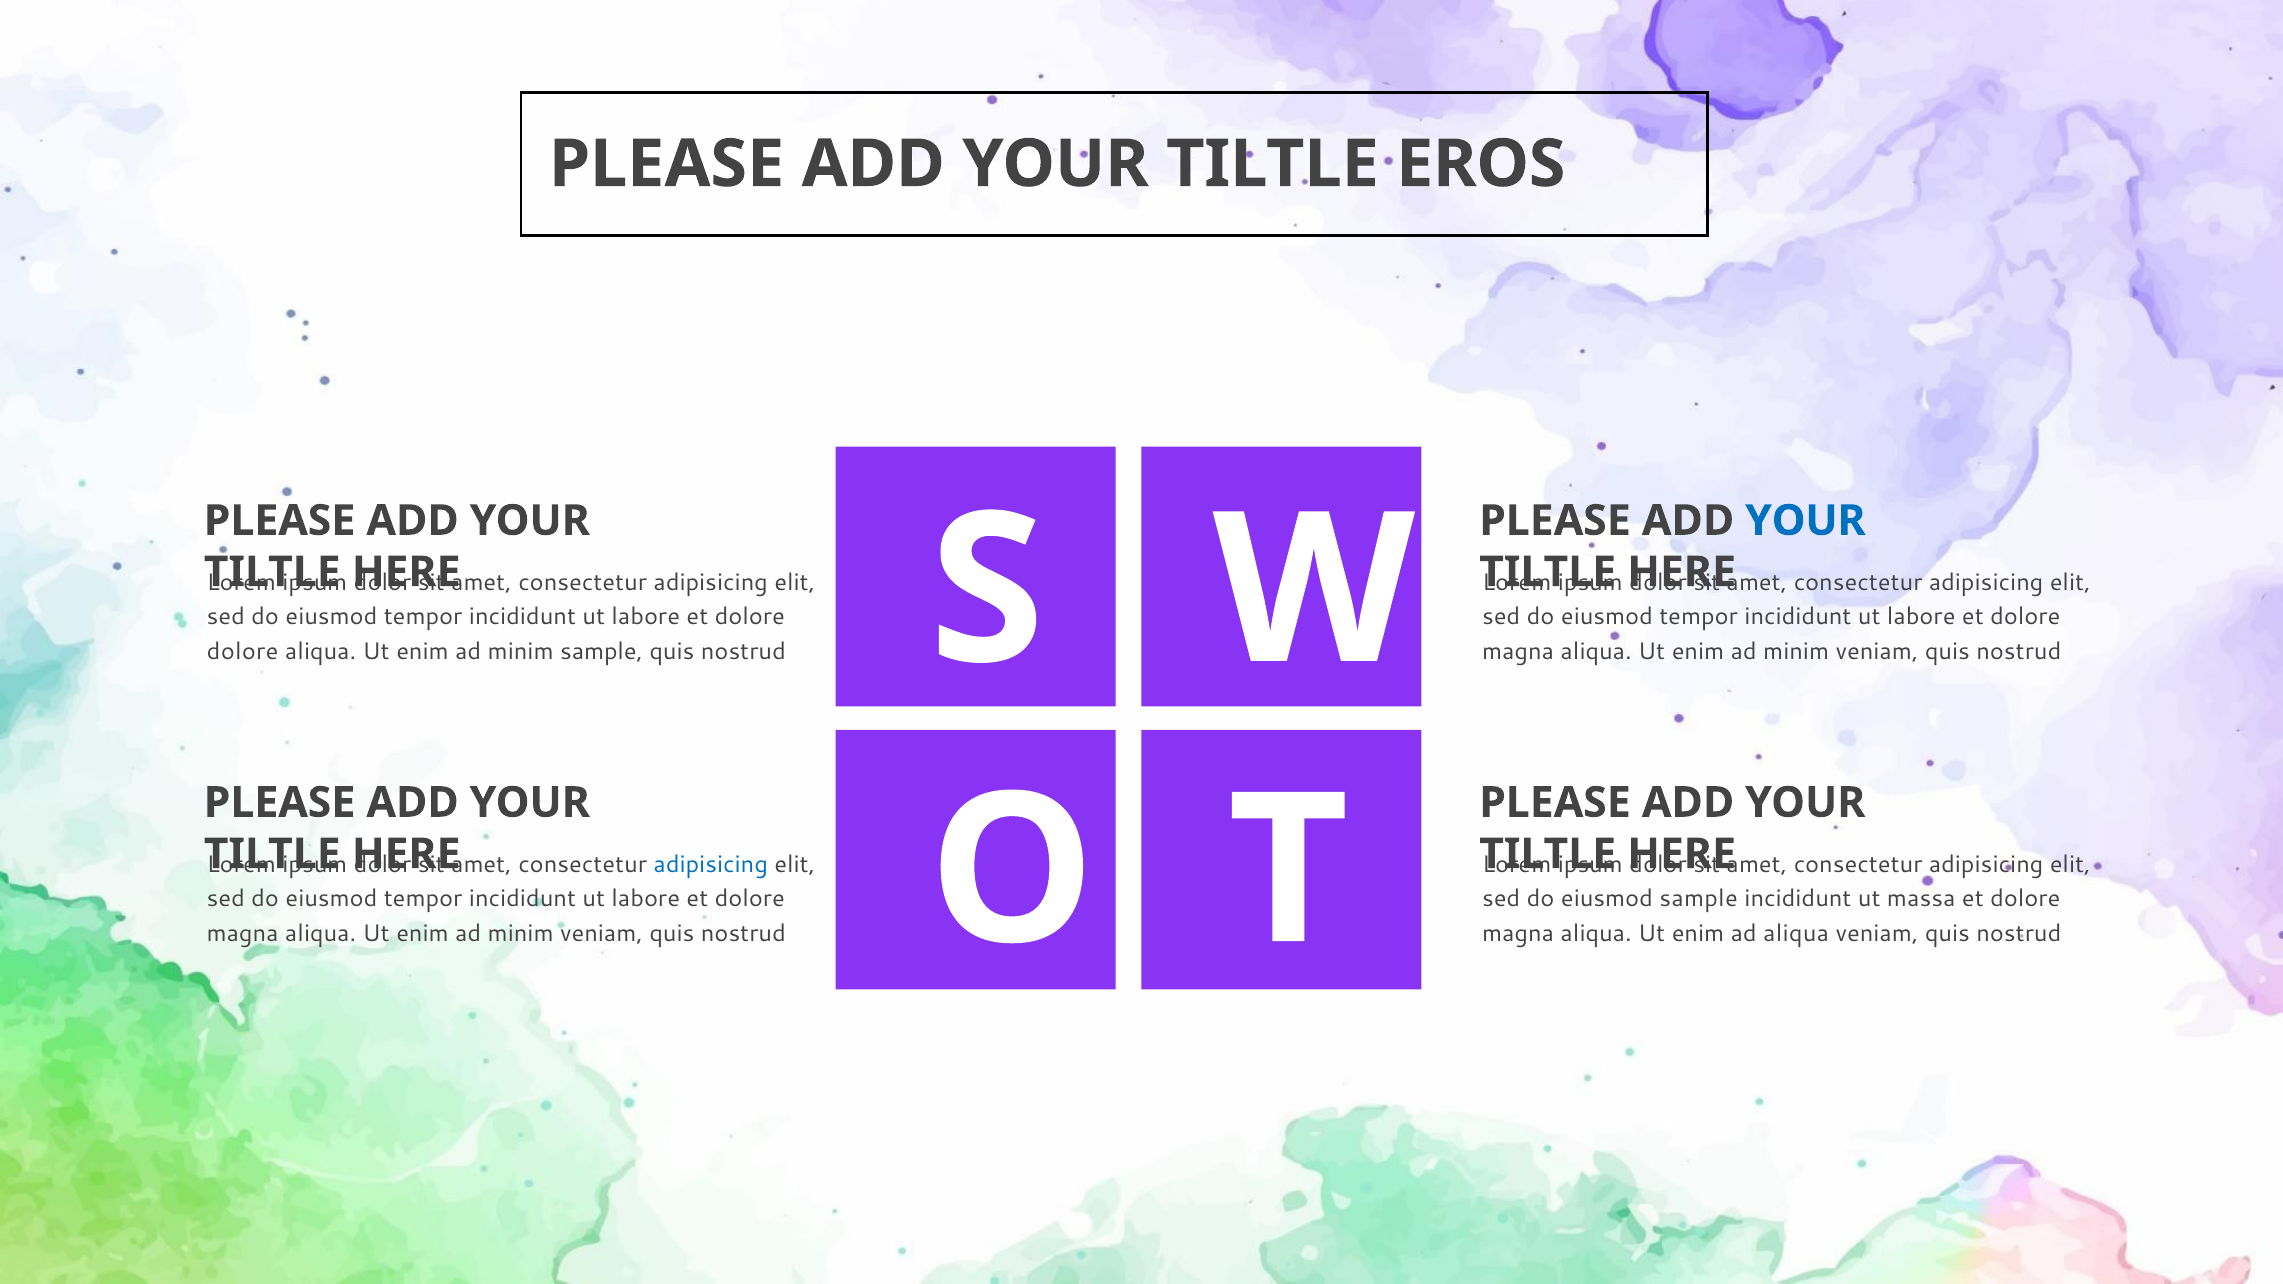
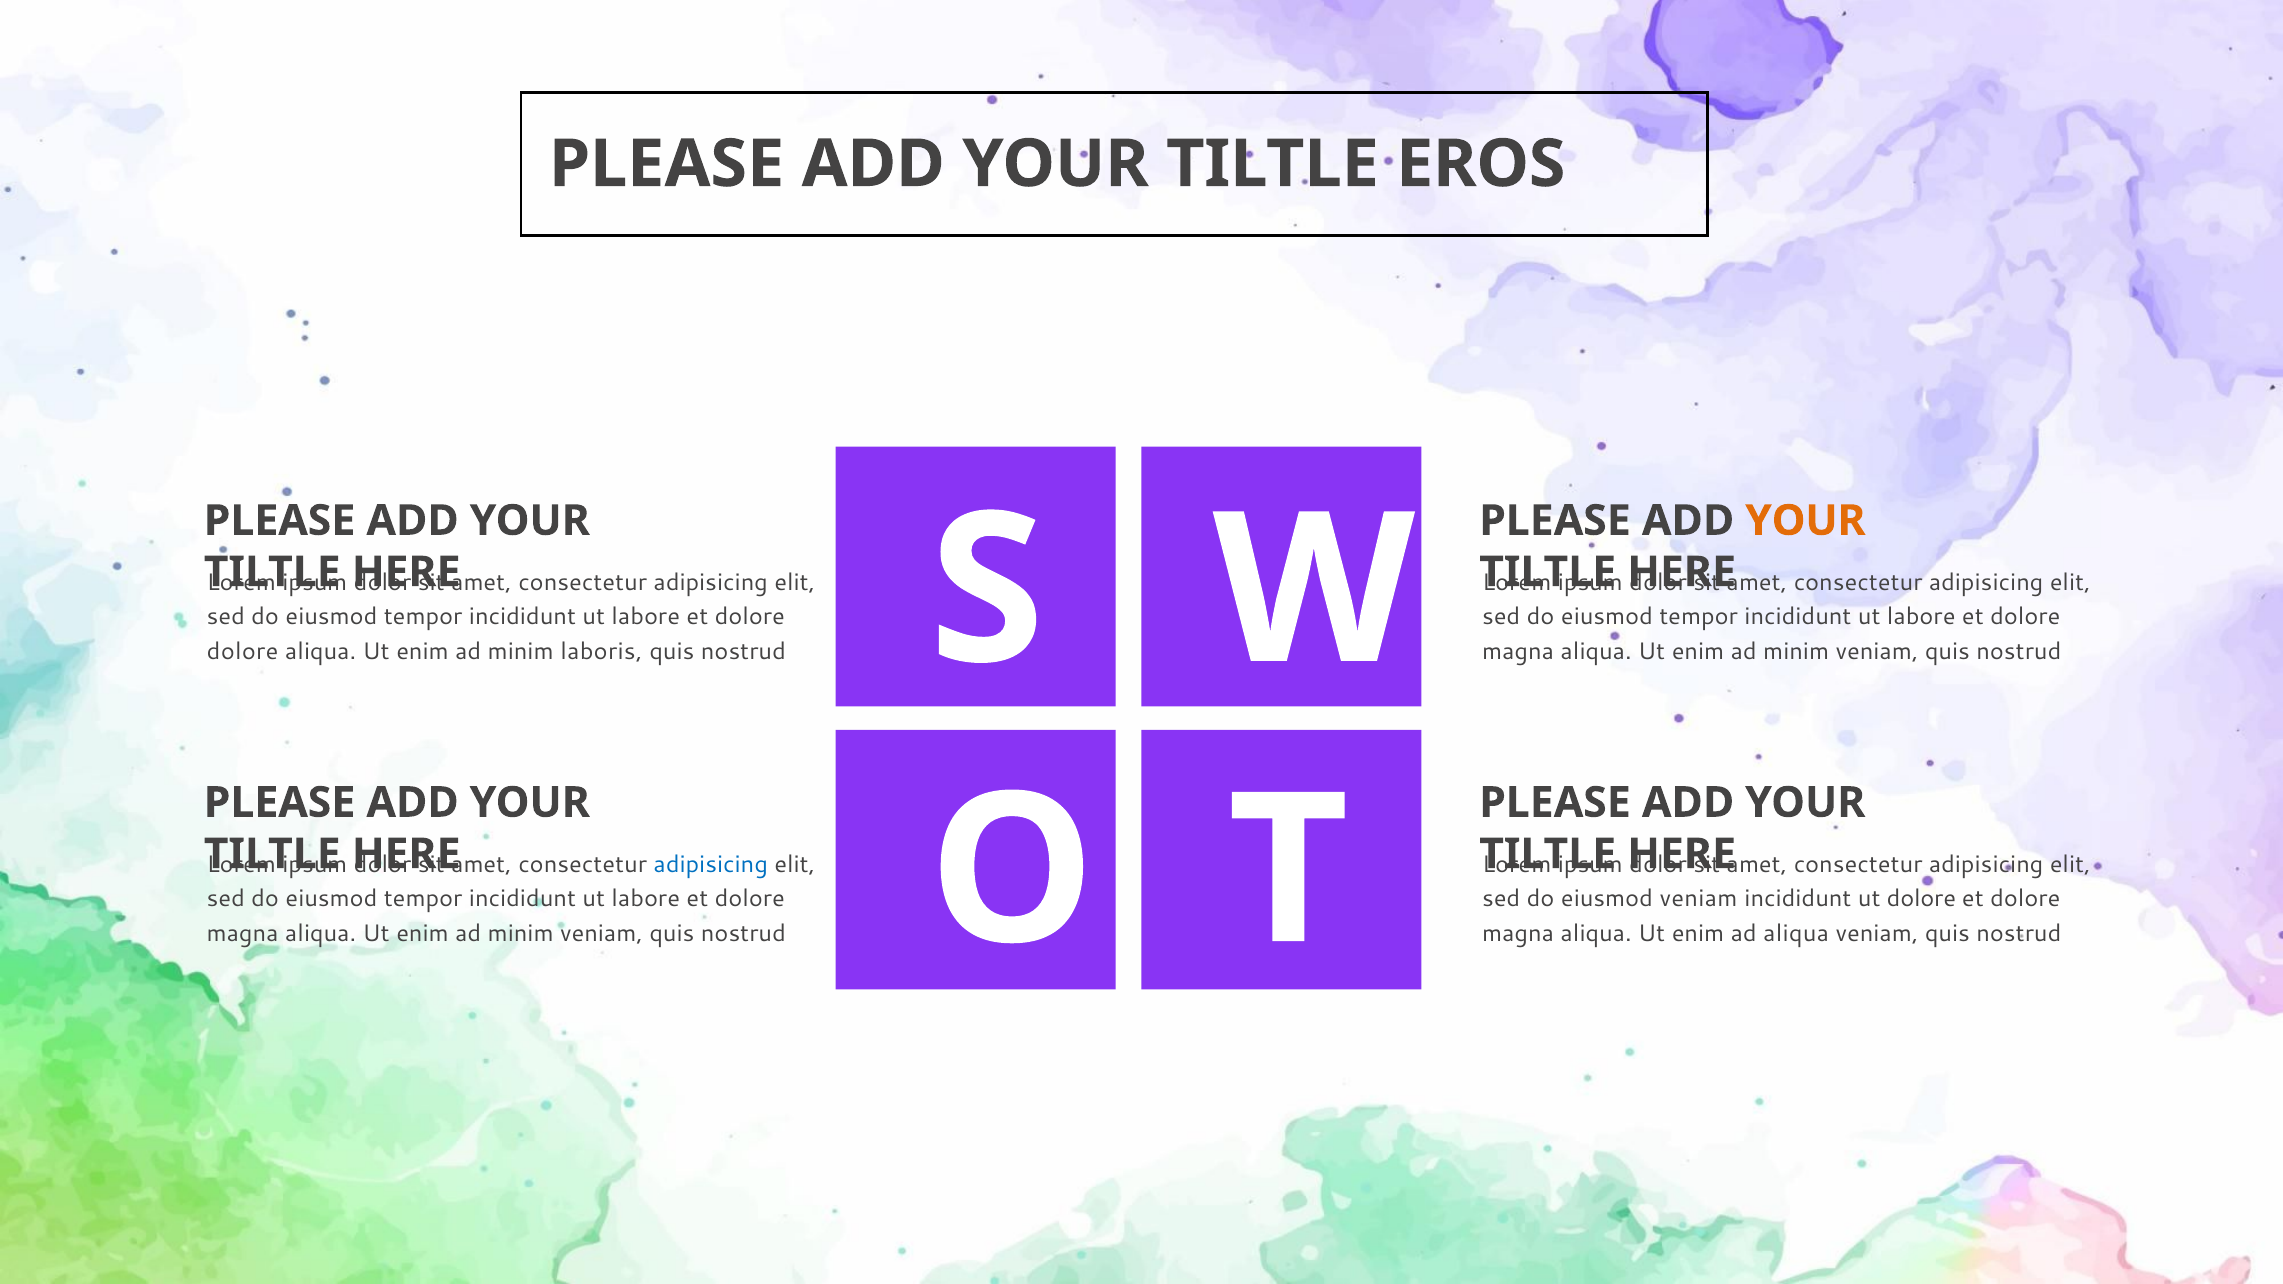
YOUR at (1805, 521) colour: blue -> orange
minim sample: sample -> laboris
eiusmod sample: sample -> veniam
ut massa: massa -> dolore
